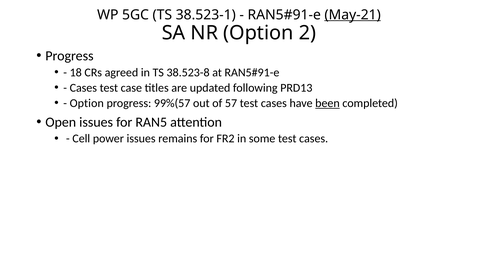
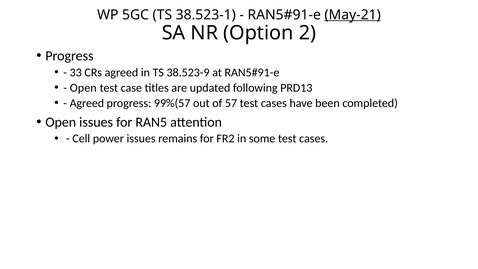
18: 18 -> 33
38.523-8: 38.523-8 -> 38.523-9
Cases at (83, 88): Cases -> Open
Option at (87, 103): Option -> Agreed
been underline: present -> none
